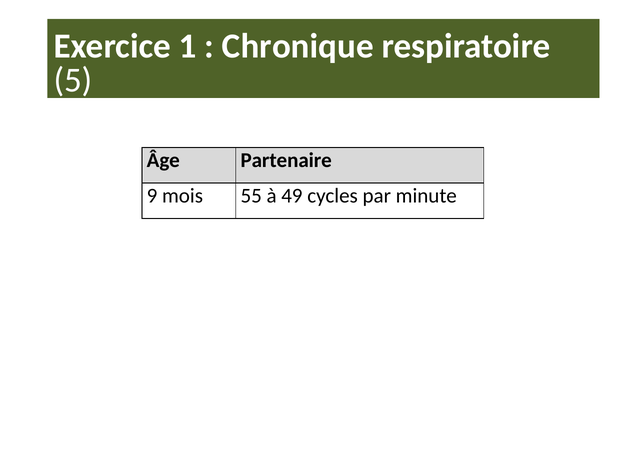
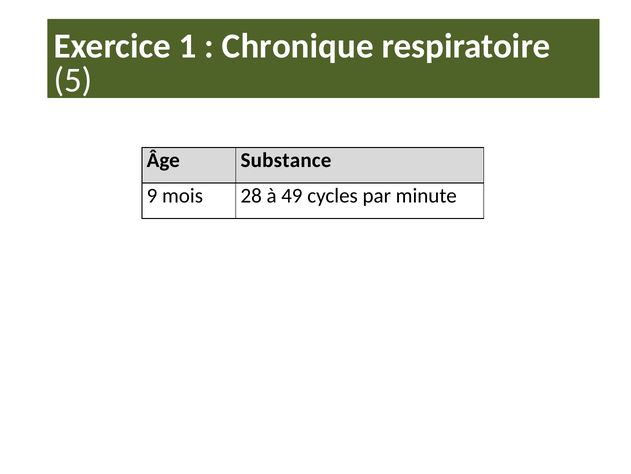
Partenaire: Partenaire -> Substance
55: 55 -> 28
